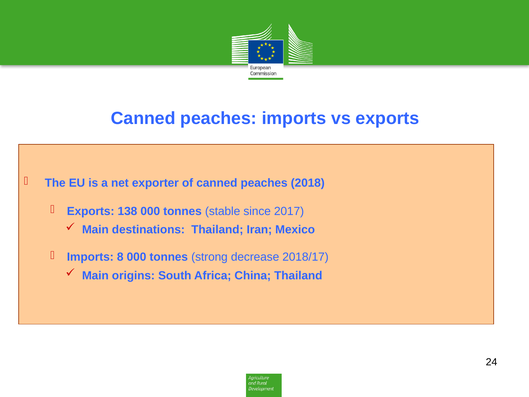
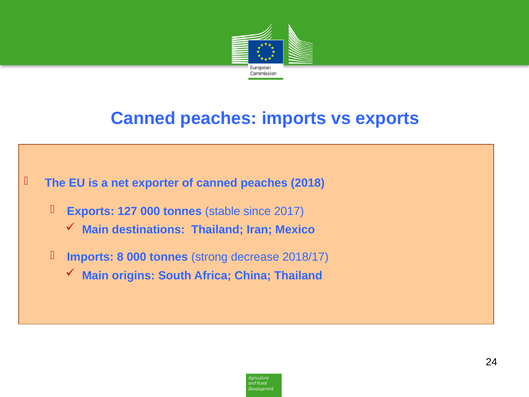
138: 138 -> 127
